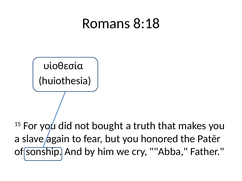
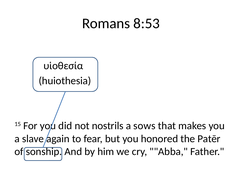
8:18: 8:18 -> 8:53
bought: bought -> nostrils
truth: truth -> sows
